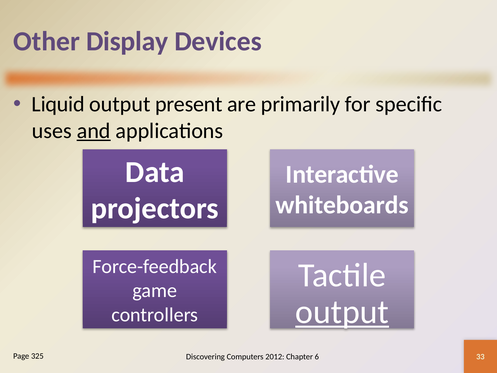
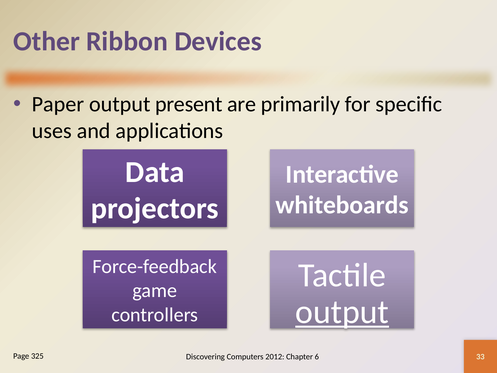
Display: Display -> Ribbon
Liquid: Liquid -> Paper
and underline: present -> none
